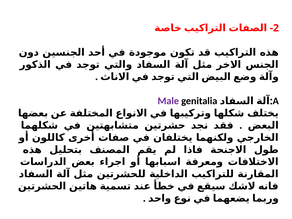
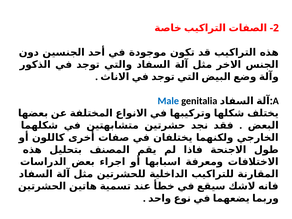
Male colour: purple -> blue
